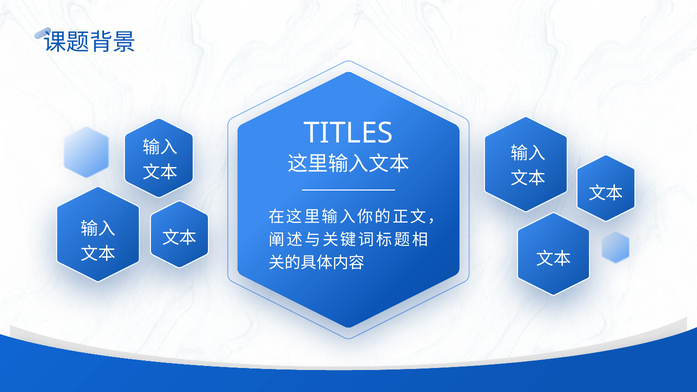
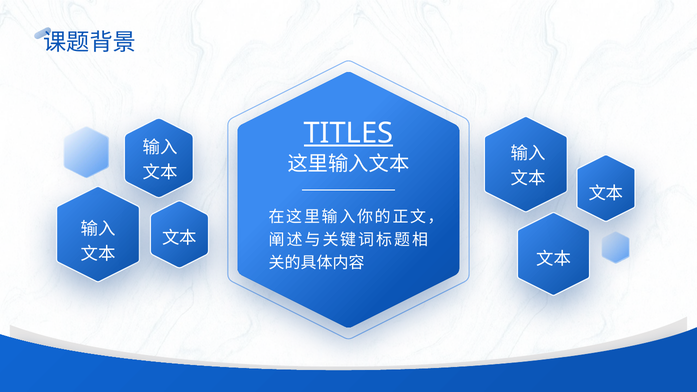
TITLES underline: none -> present
